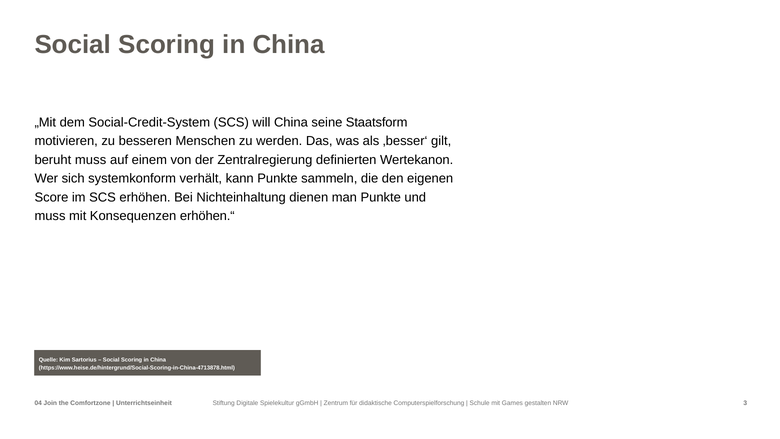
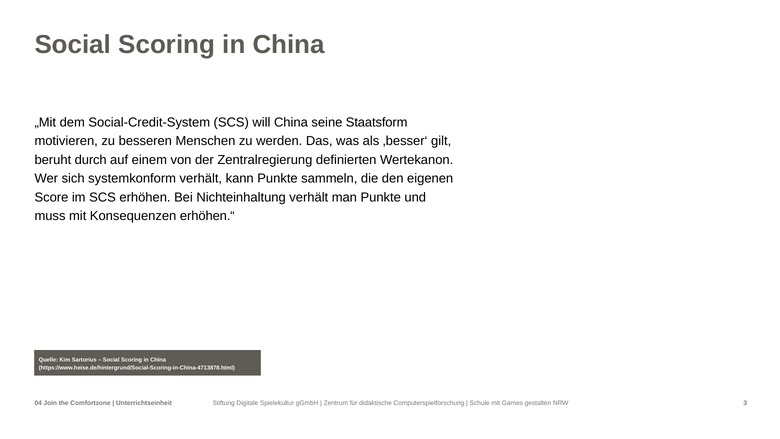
beruht muss: muss -> durch
Nichteinhaltung dienen: dienen -> verhält
